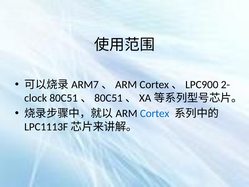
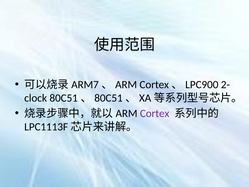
Cortex colour: blue -> purple
